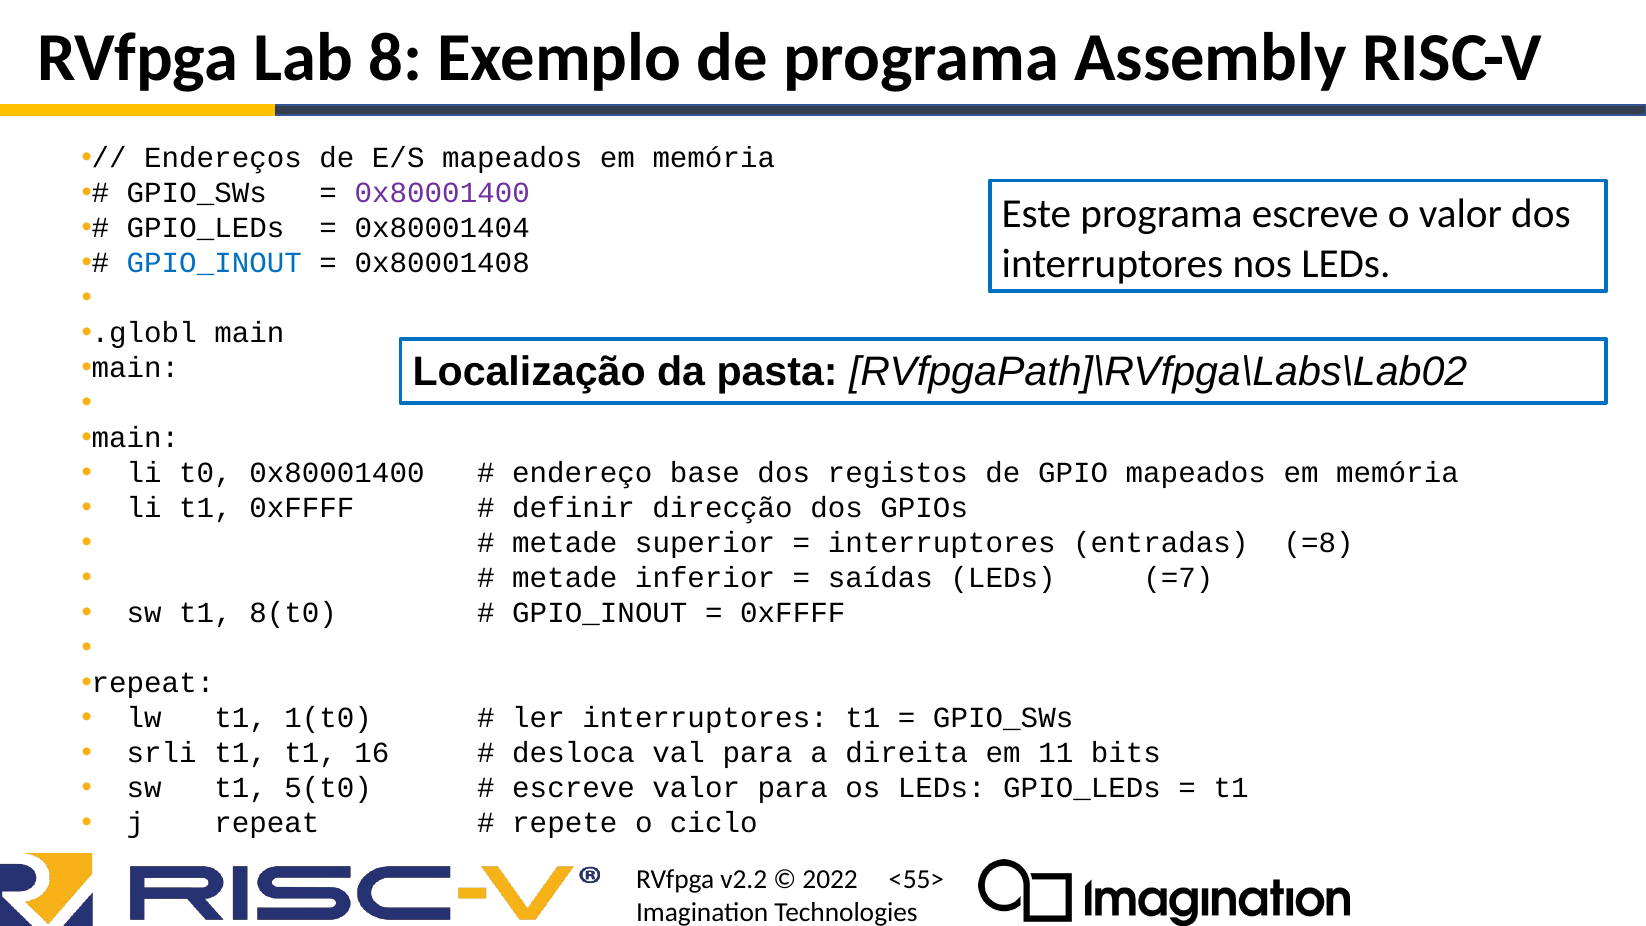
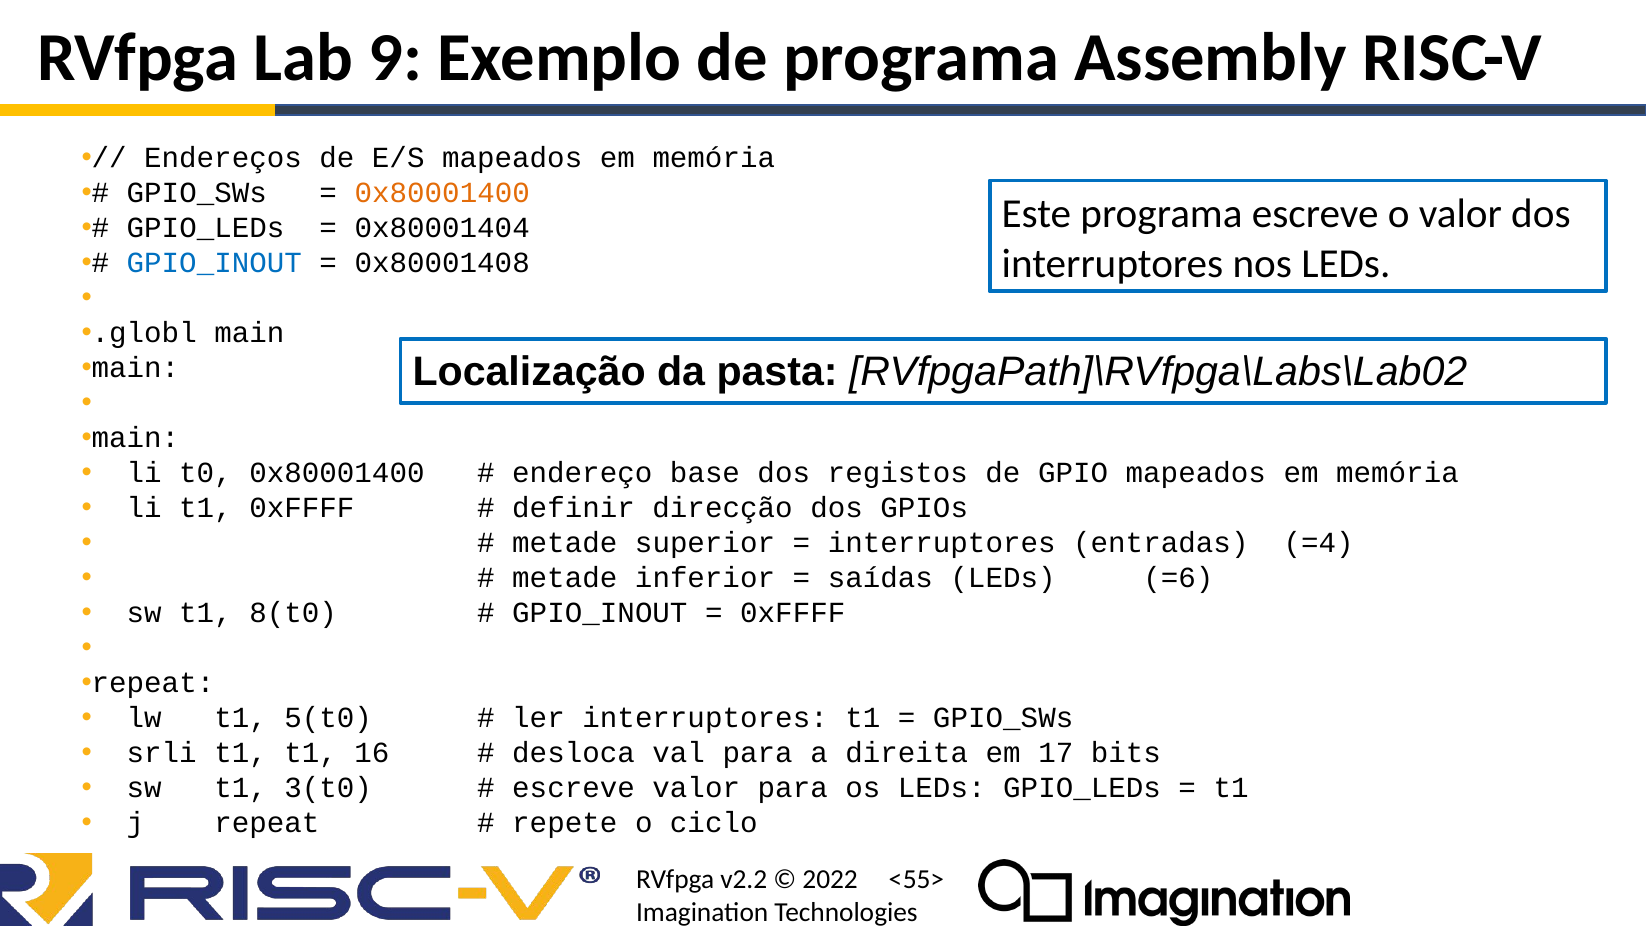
8: 8 -> 9
0x80001400 at (442, 193) colour: purple -> orange
=8: =8 -> =4
=7: =7 -> =6
1(t0: 1(t0 -> 5(t0
11: 11 -> 17
5(t0: 5(t0 -> 3(t0
